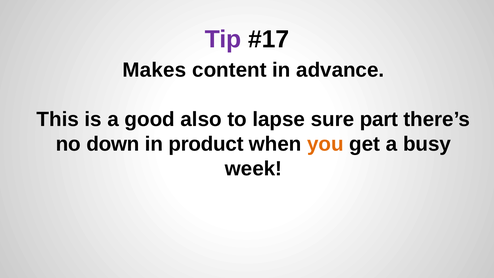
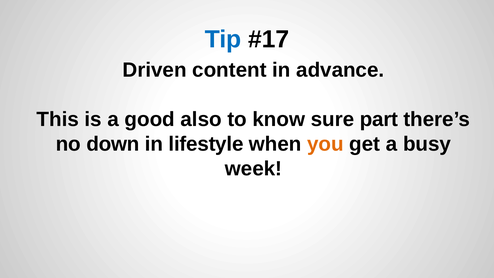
Tip colour: purple -> blue
Makes: Makes -> Driven
lapse: lapse -> know
product: product -> lifestyle
